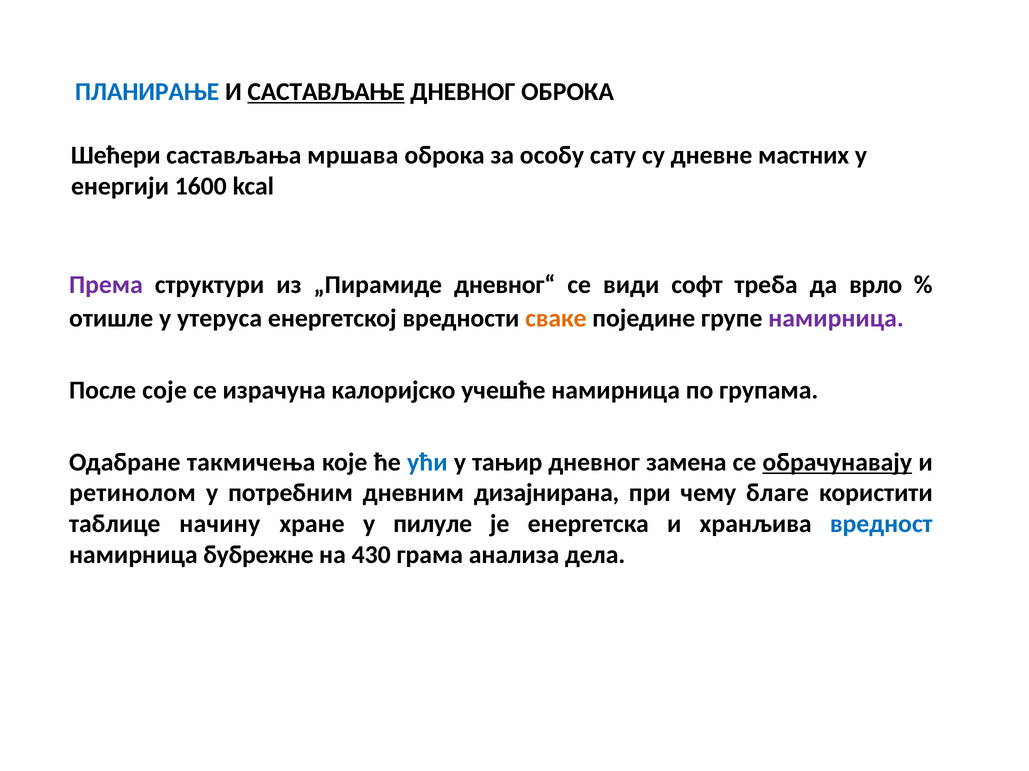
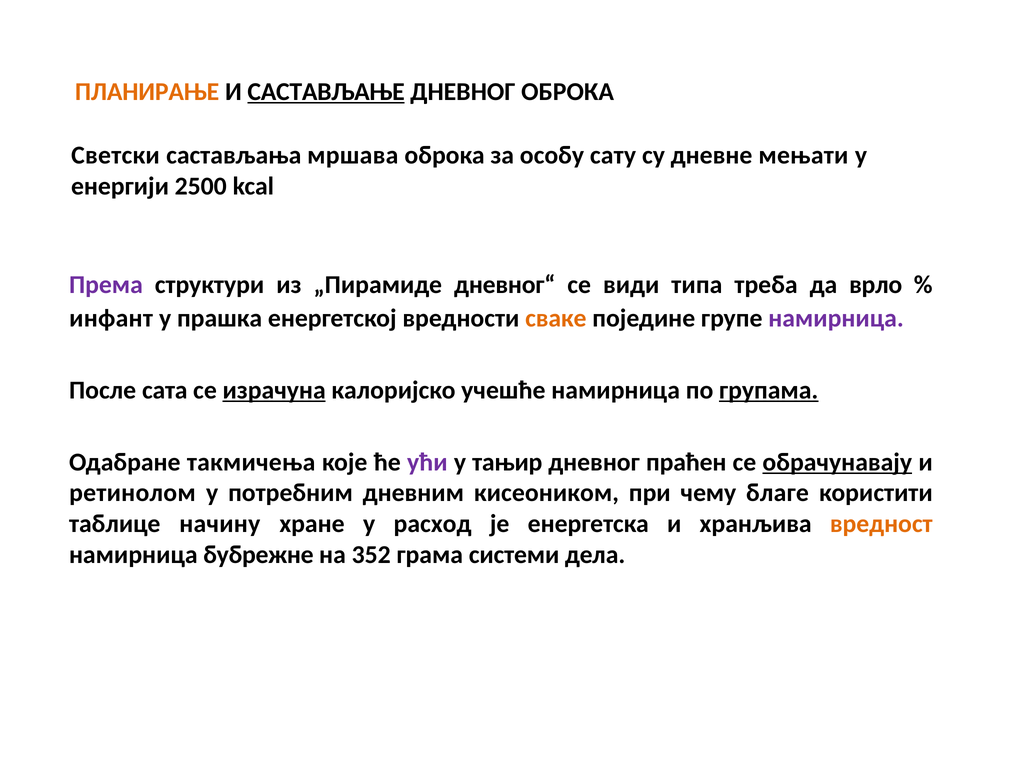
ПЛАНИРАЊЕ colour: blue -> orange
Шећери: Шећери -> Светски
мастних: мастних -> мењати
1600: 1600 -> 2500
софт: софт -> типа
отишле: отишле -> инфант
утеруса: утеруса -> прашка
соје: соје -> сата
израчуна underline: none -> present
групама underline: none -> present
ући colour: blue -> purple
замена: замена -> праћен
дизајнирана: дизајнирана -> кисеоником
пилуле: пилуле -> расход
вредност colour: blue -> orange
430: 430 -> 352
анализа: анализа -> системи
